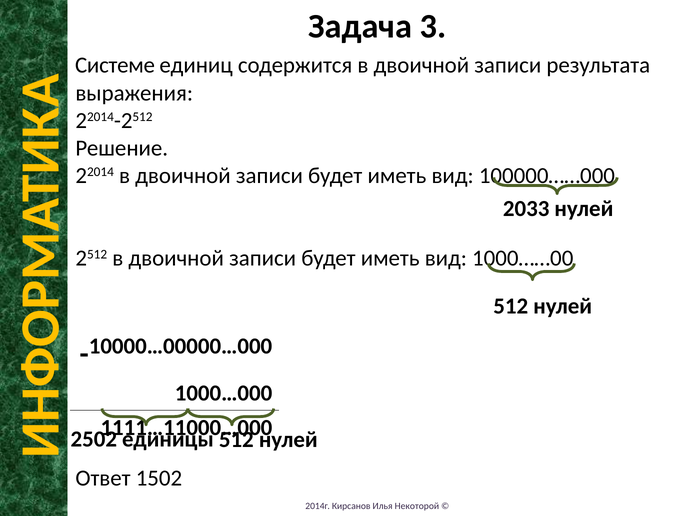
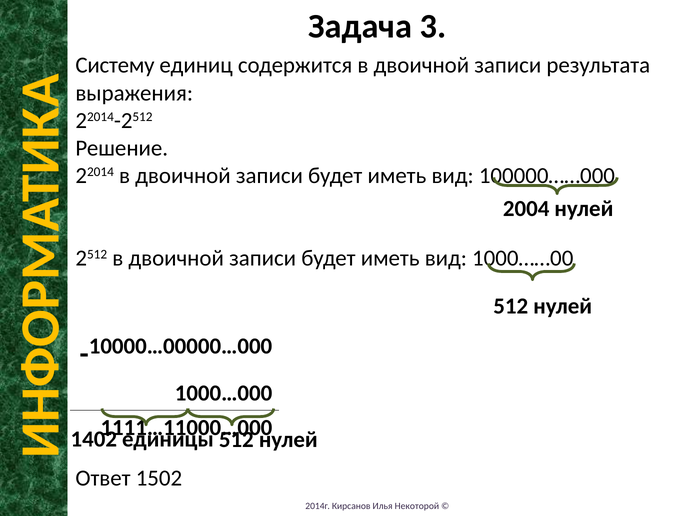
Системе: Системе -> Систему
2033: 2033 -> 2004
2502: 2502 -> 1402
